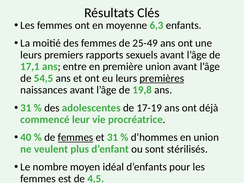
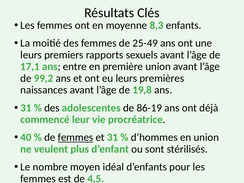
6,3: 6,3 -> 8,3
54,5: 54,5 -> 99,2
premières underline: present -> none
17-19: 17-19 -> 86-19
